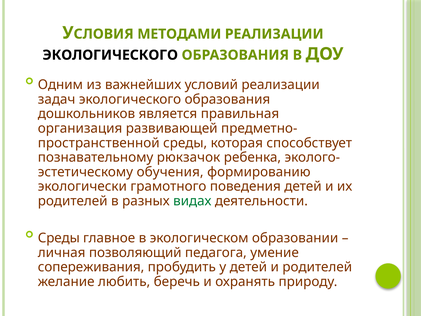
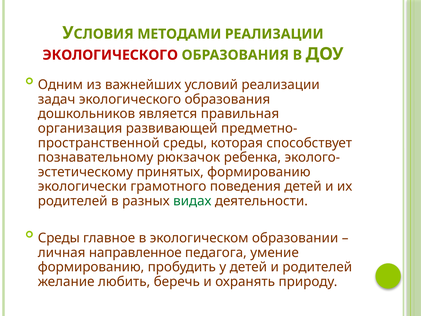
ЭКОЛОГИЧЕСКОГО at (110, 55) colour: black -> red
обучения: обучения -> принятых
позволяющий: позволяющий -> направленное
сопереживания at (91, 267): сопереживания -> формированию
